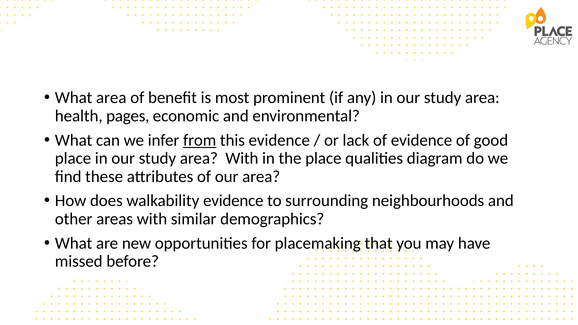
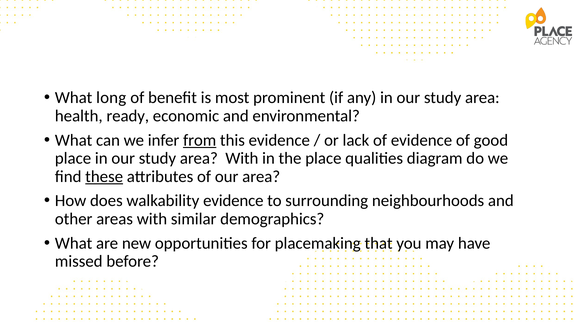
What area: area -> long
pages: pages -> ready
these underline: none -> present
